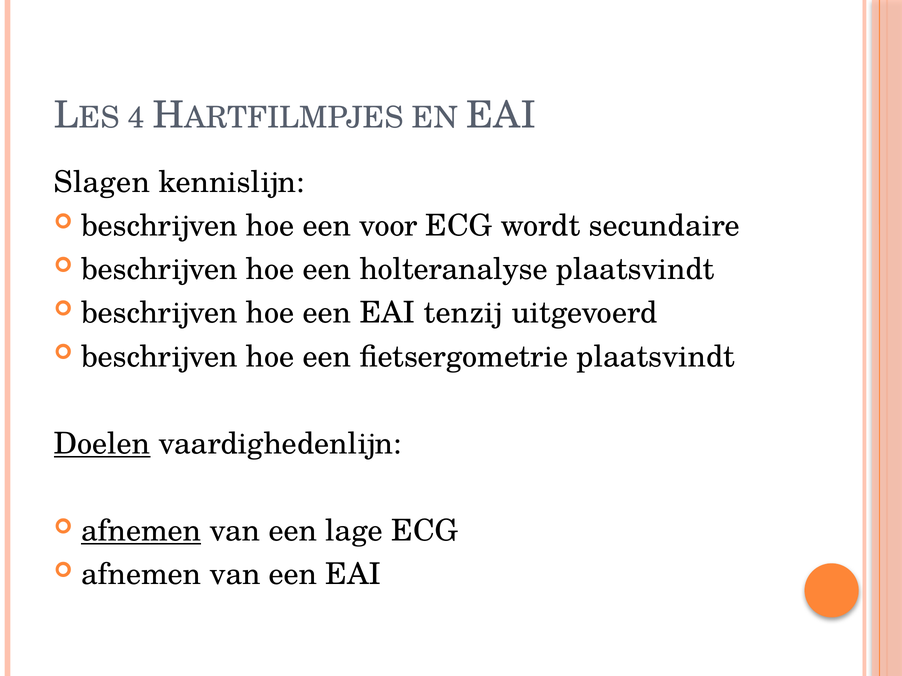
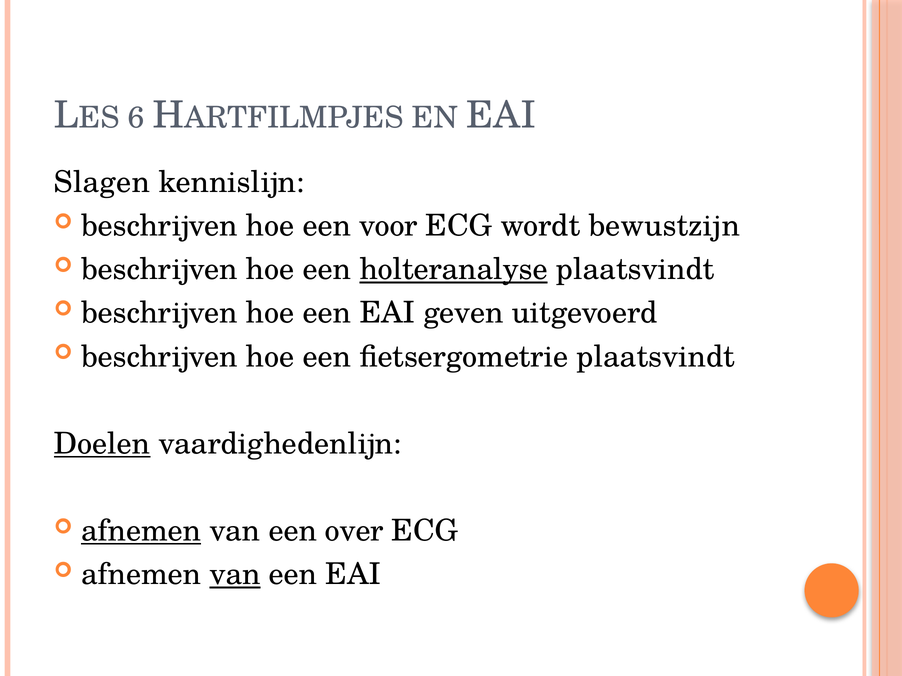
4: 4 -> 6
secundaire: secundaire -> bewustzijn
holteranalyse underline: none -> present
tenzij: tenzij -> geven
lage: lage -> over
van at (235, 575) underline: none -> present
